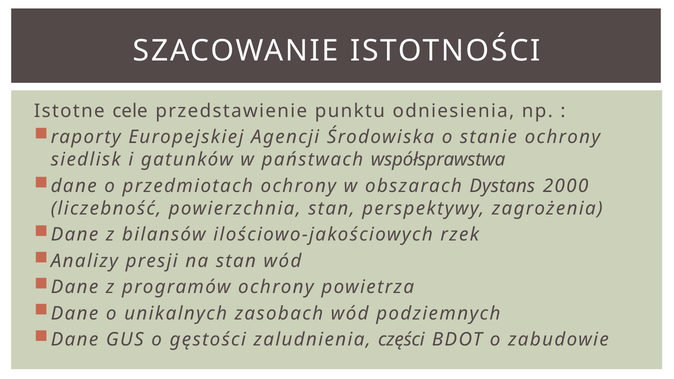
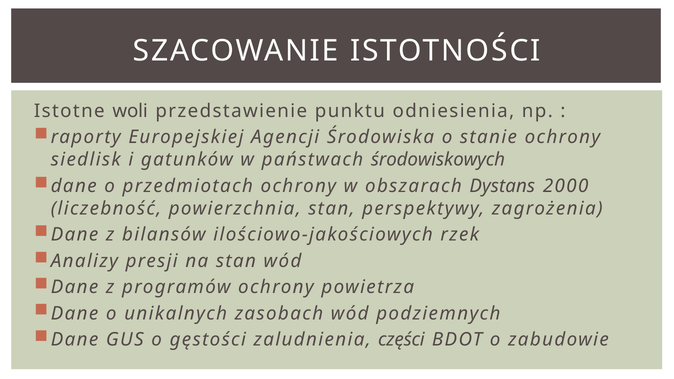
cele: cele -> woli
współsprawstwa: współsprawstwa -> środowiskowych
